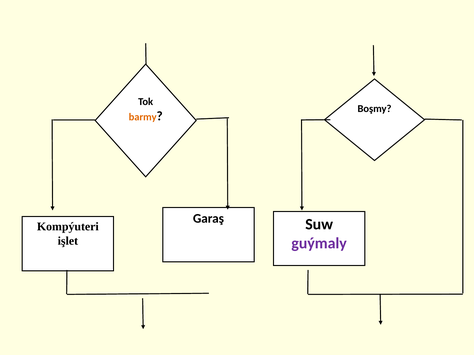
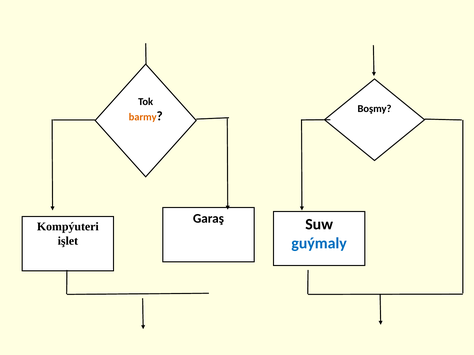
guýmaly colour: purple -> blue
